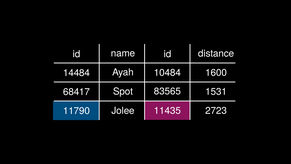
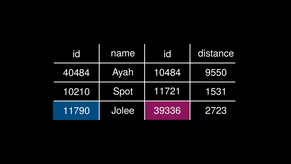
1600: 1600 -> 9550
14484: 14484 -> 40484
83565: 83565 -> 11721
68417: 68417 -> 10210
11435: 11435 -> 39336
